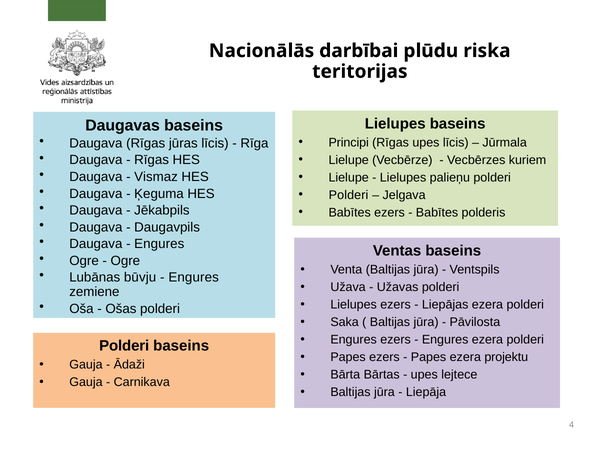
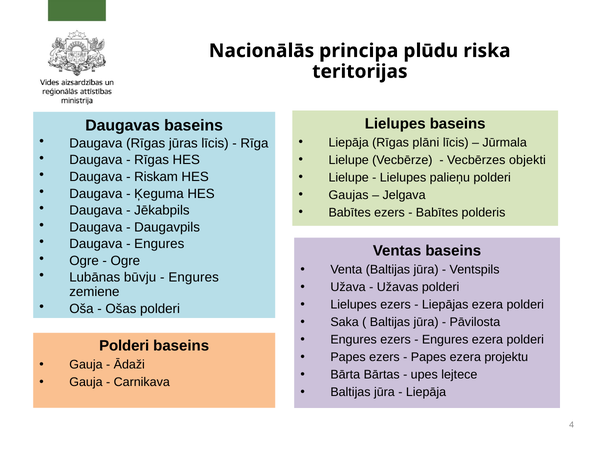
darbībai: darbībai -> principa
Principi at (349, 142): Principi -> Liepāja
Rīgas upes: upes -> plāni
kuriem: kuriem -> objekti
Vismaz: Vismaz -> Riskam
Polderi at (349, 195): Polderi -> Gaujas
